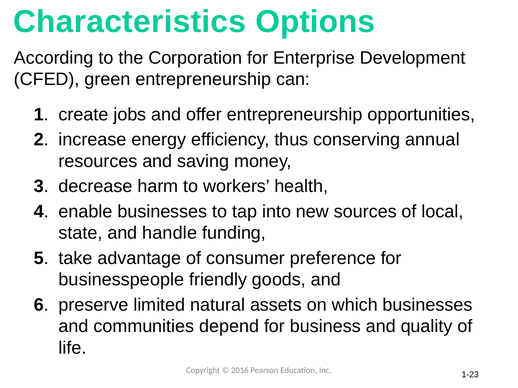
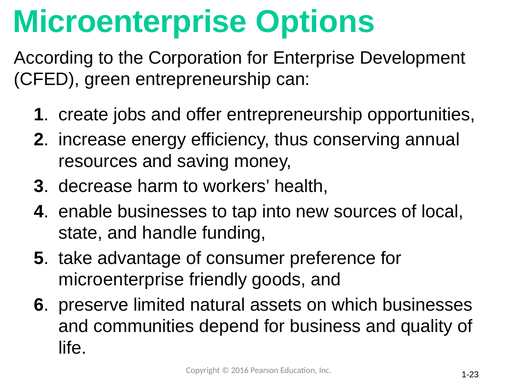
Characteristics at (130, 22): Characteristics -> Microenterprise
businesspeople at (121, 280): businesspeople -> microenterprise
